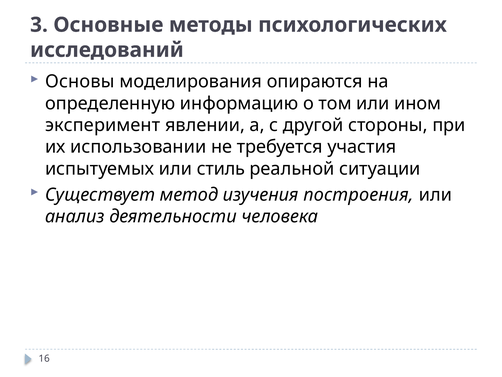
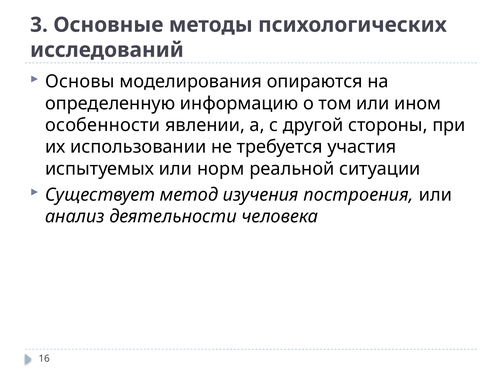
эксперимент: эксперимент -> особенности
стиль: стиль -> норм
